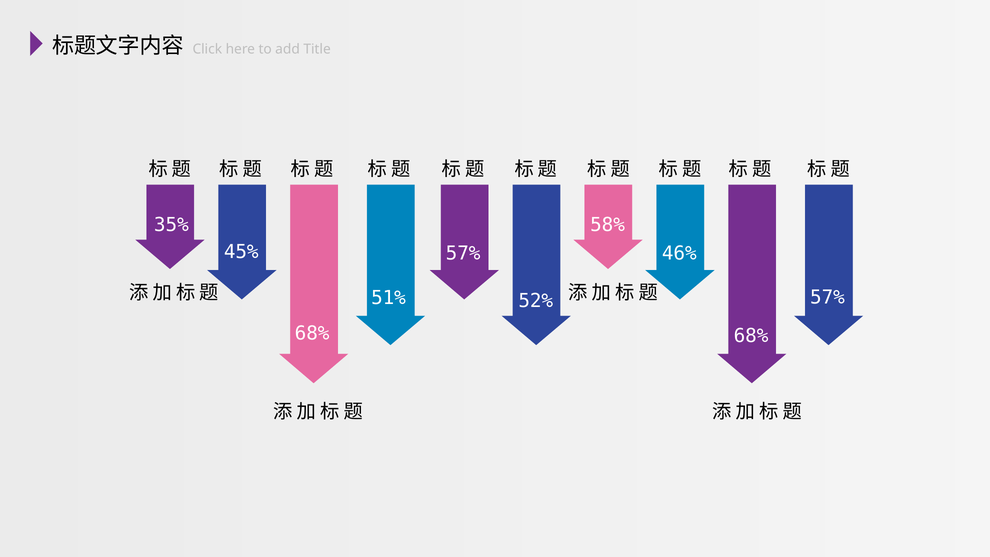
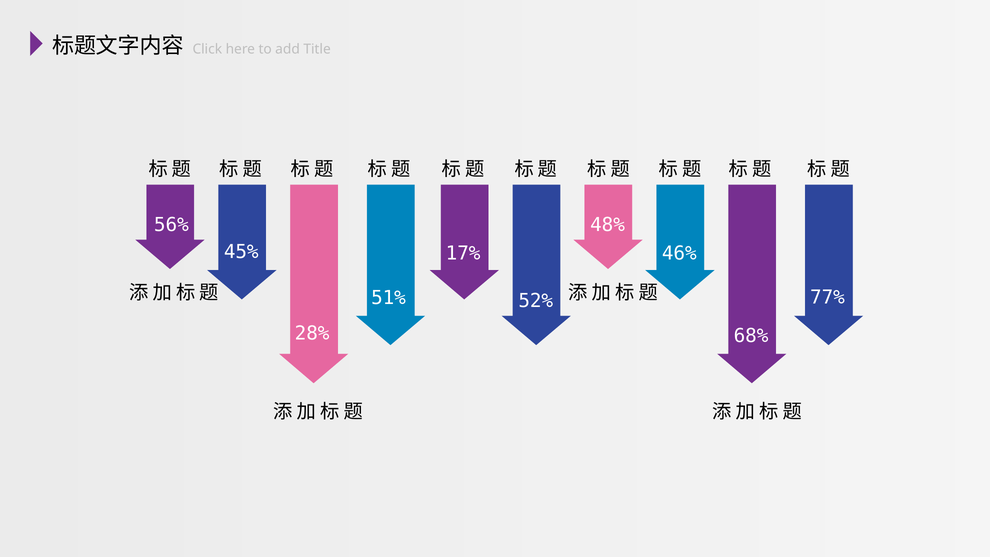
35%: 35% -> 56%
58%: 58% -> 48%
57% at (463, 253): 57% -> 17%
57% at (827, 297): 57% -> 77%
68% at (312, 333): 68% -> 28%
